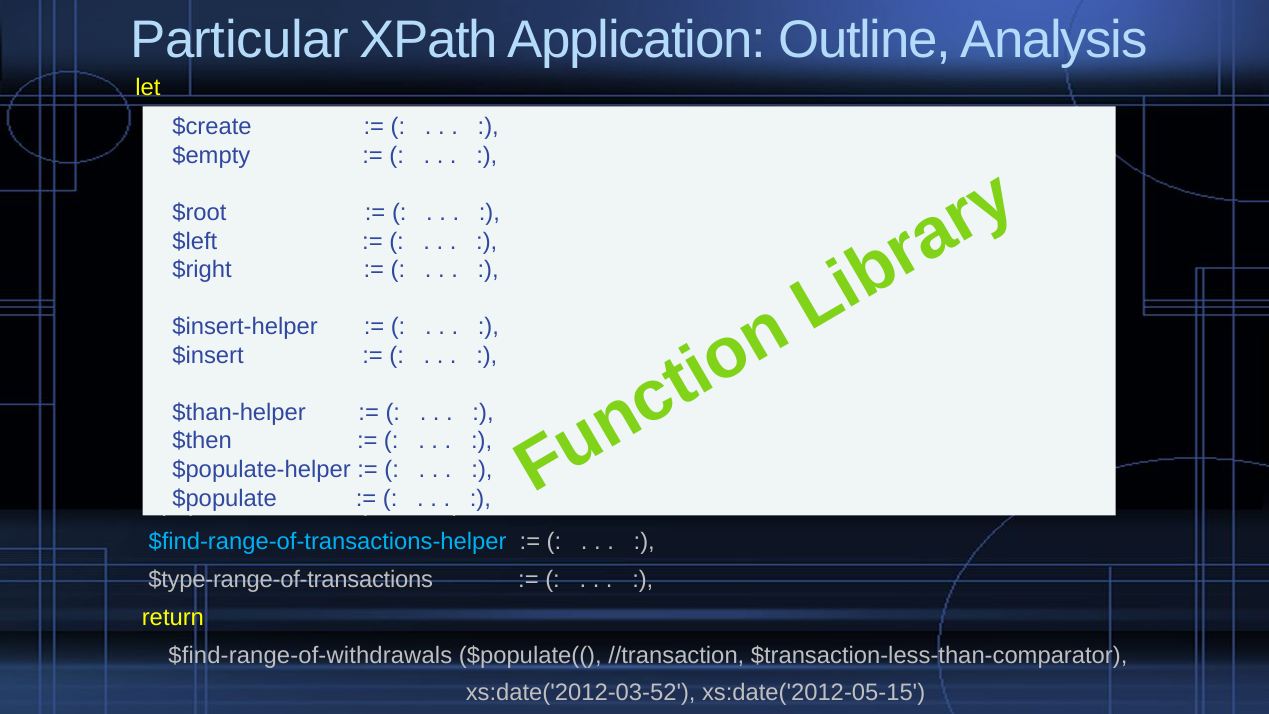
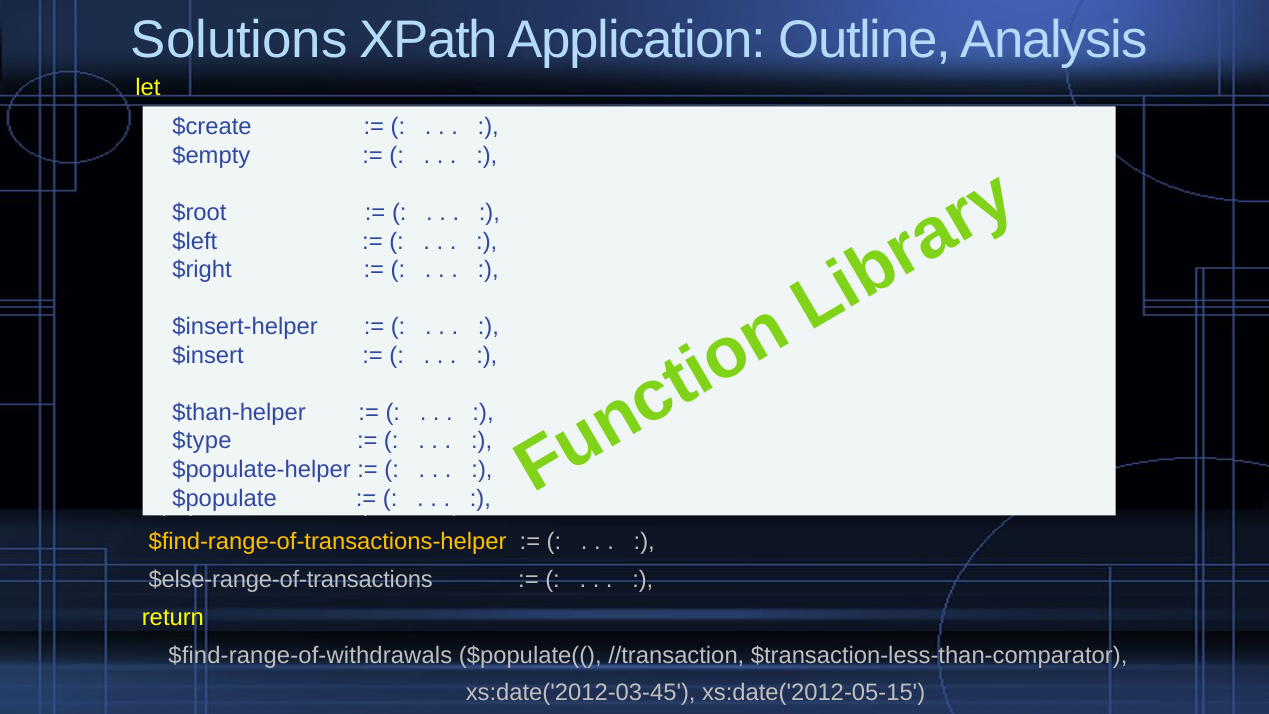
Particular: Particular -> Solutions
$then: $then -> $type
$find-range-of-transactions-helper colour: light blue -> yellow
$type-range-of-transactions: $type-range-of-transactions -> $else-range-of-transactions
xs:date('2012-03-52: xs:date('2012-03-52 -> xs:date('2012-03-45
